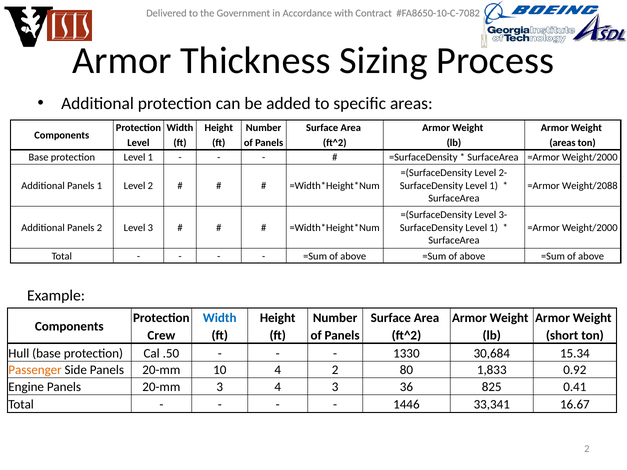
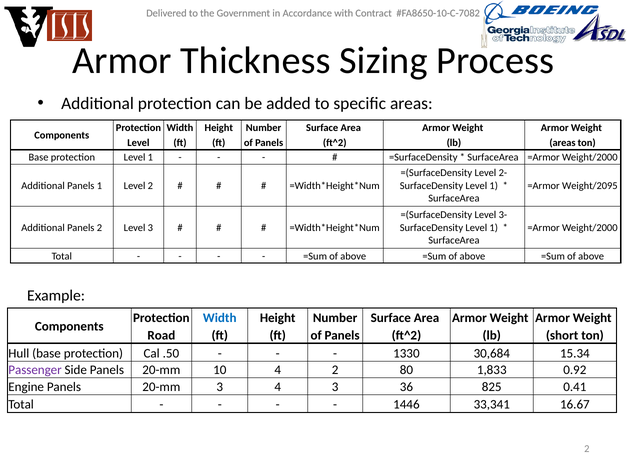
Weight/2088: Weight/2088 -> Weight/2095
Crew: Crew -> Road
Passenger colour: orange -> purple
